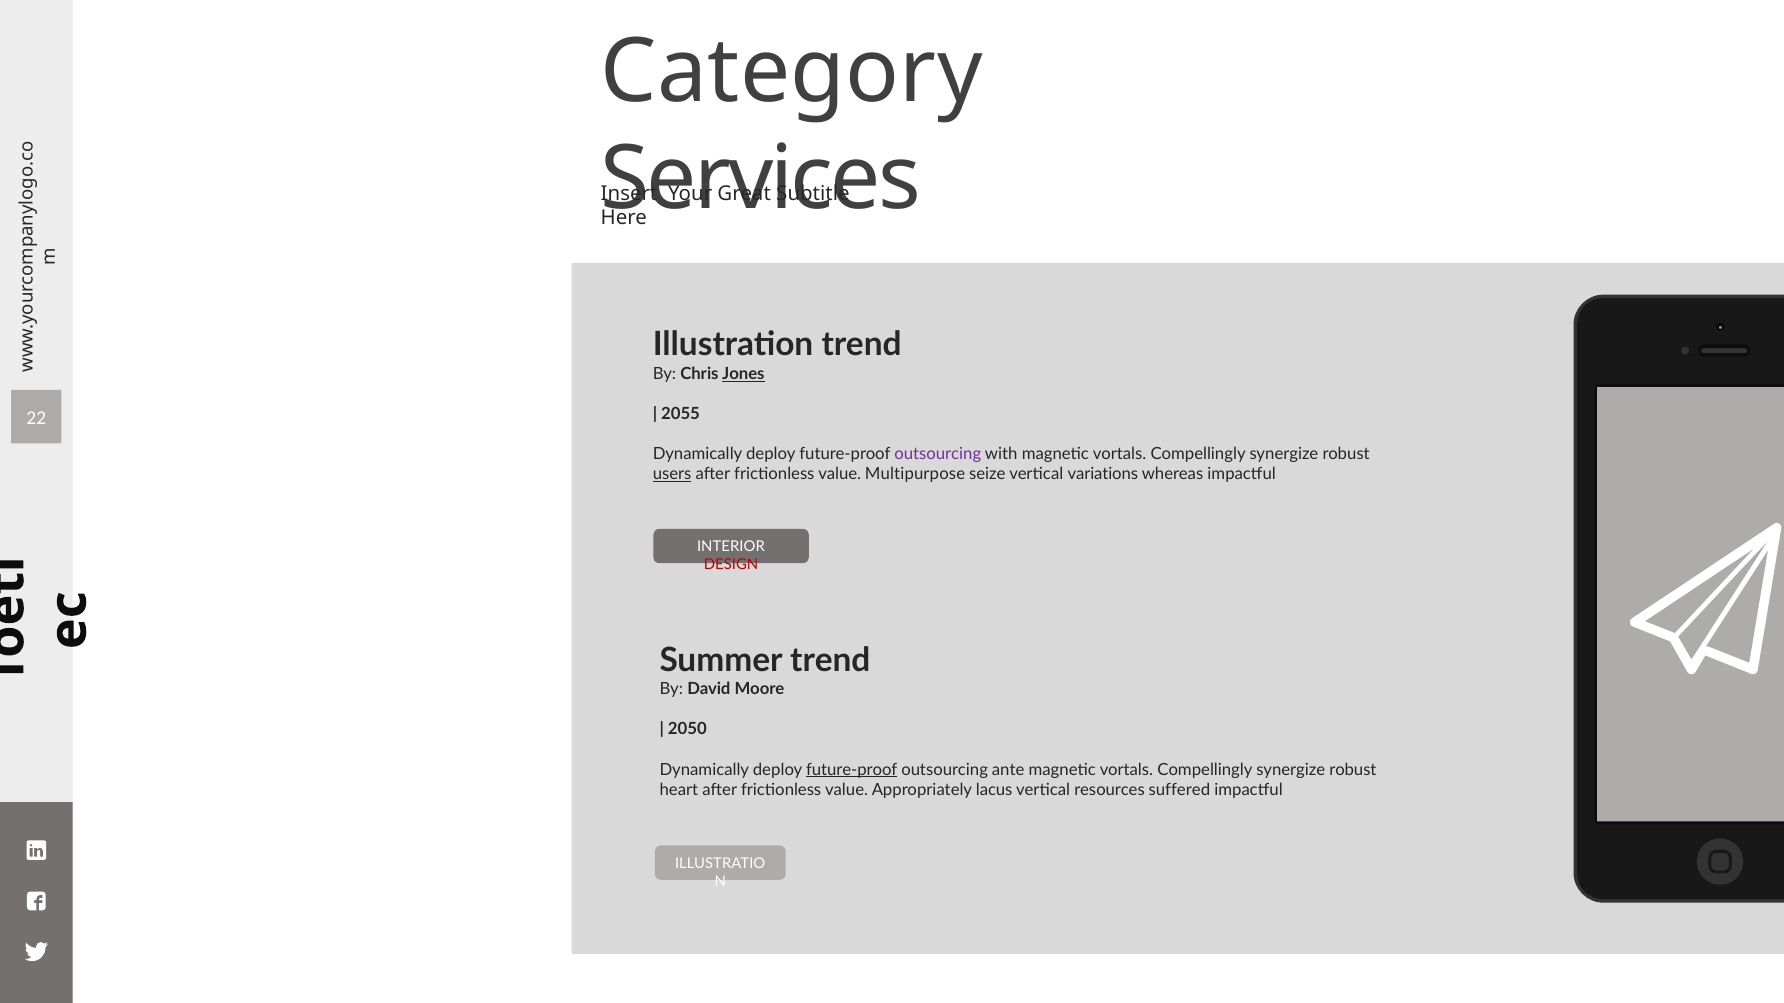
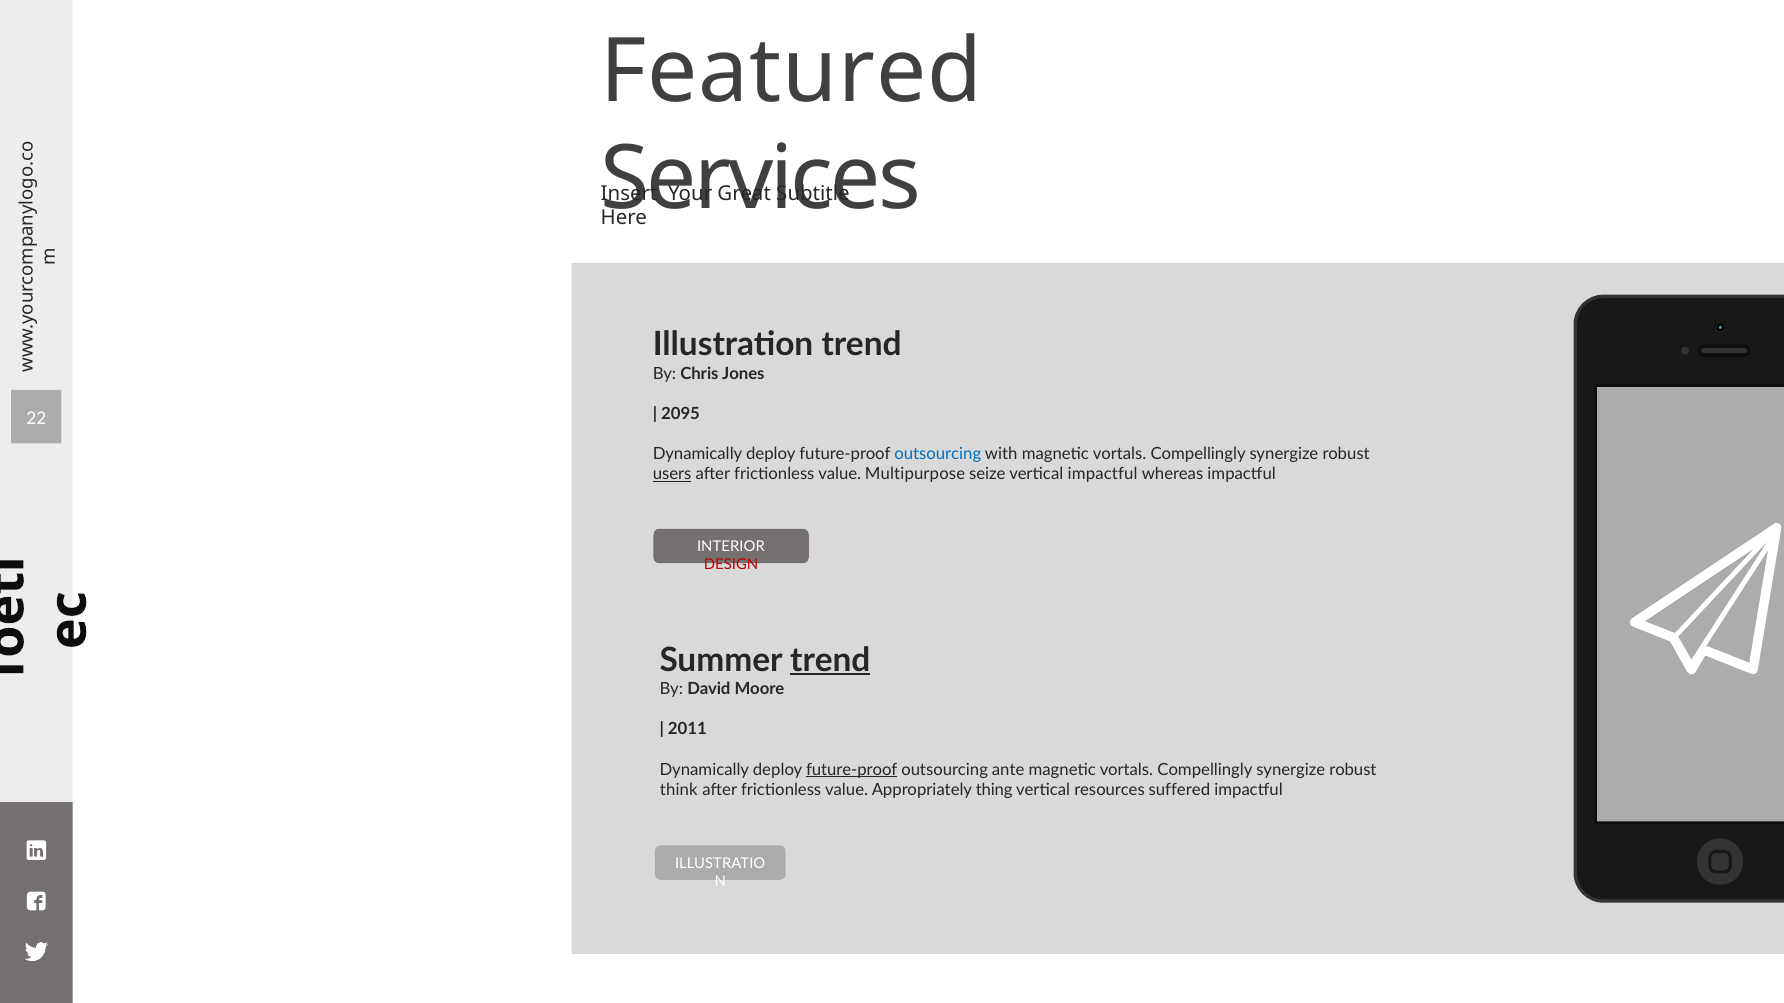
Category: Category -> Featured
Jones underline: present -> none
2055: 2055 -> 2095
outsourcing at (938, 455) colour: purple -> blue
vertical variations: variations -> impactful
trend at (830, 660) underline: none -> present
2050: 2050 -> 2011
heart: heart -> think
lacus: lacus -> thing
